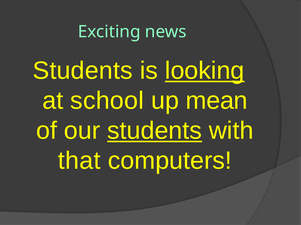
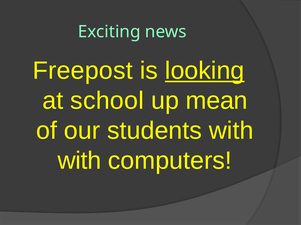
Students at (83, 71): Students -> Freepost
students at (155, 131) underline: present -> none
that at (79, 161): that -> with
